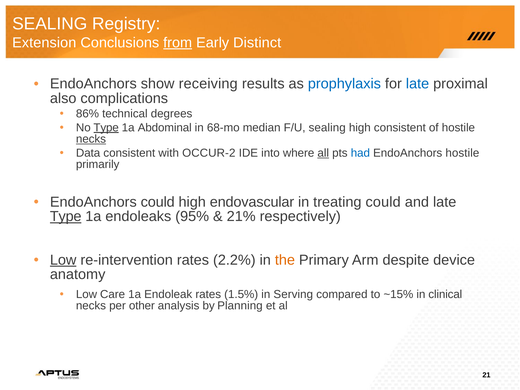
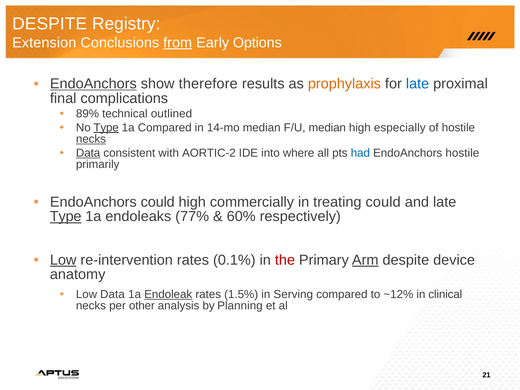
SEALING at (50, 24): SEALING -> DESPITE
Distinct: Distinct -> Options
EndoAnchors at (93, 84) underline: none -> present
receiving: receiving -> therefore
prophylaxis colour: blue -> orange
also: also -> final
86%: 86% -> 89%
degrees: degrees -> outlined
1a Abdominal: Abdominal -> Compared
68-mo: 68-mo -> 14-mo
F/U sealing: sealing -> median
high consistent: consistent -> especially
Data at (88, 153) underline: none -> present
OCCUR-2: OCCUR-2 -> AORTIC-2
all underline: present -> none
endovascular: endovascular -> commercially
95%: 95% -> 77%
21%: 21% -> 60%
2.2%: 2.2% -> 0.1%
the colour: orange -> red
Arm underline: none -> present
Low Care: Care -> Data
Endoleak underline: none -> present
~15%: ~15% -> ~12%
